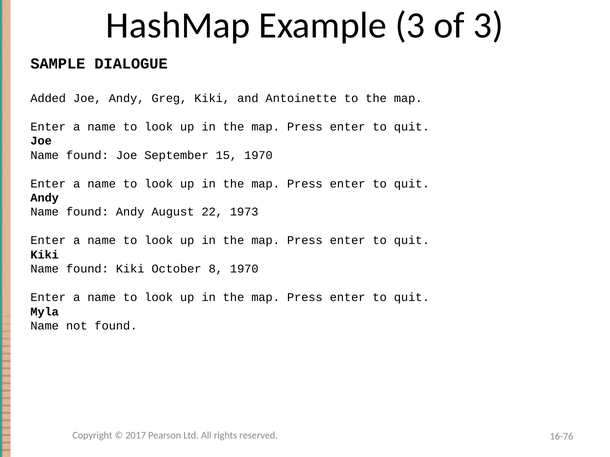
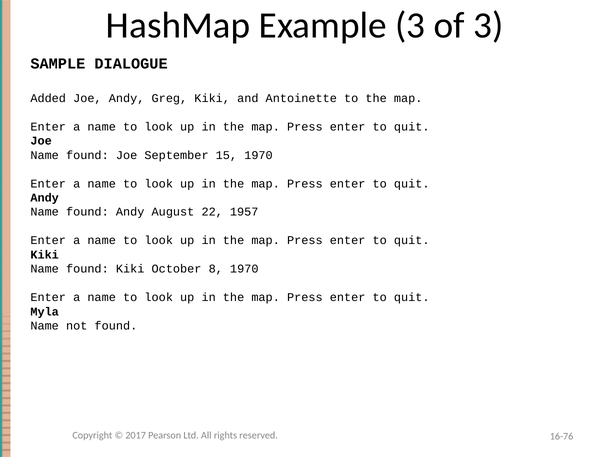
1973: 1973 -> 1957
